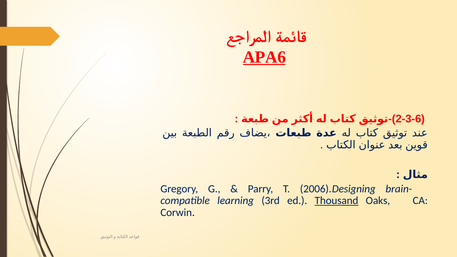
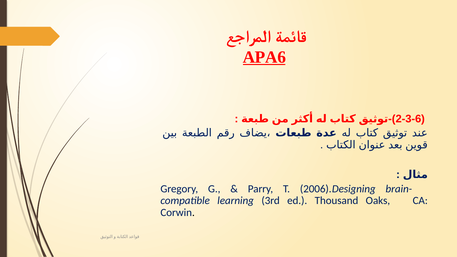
Thousand underline: present -> none
